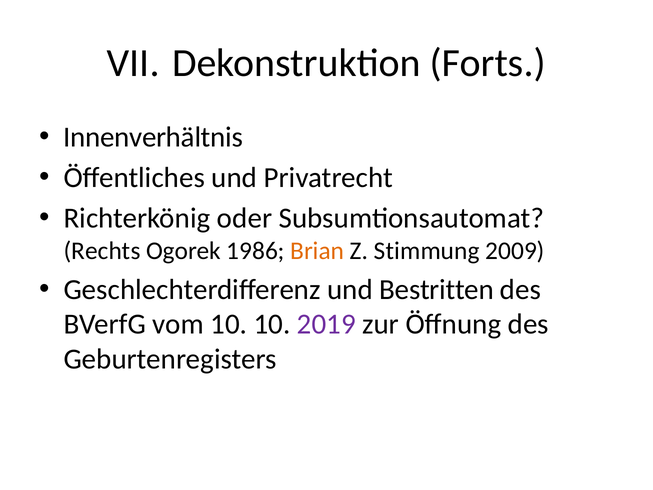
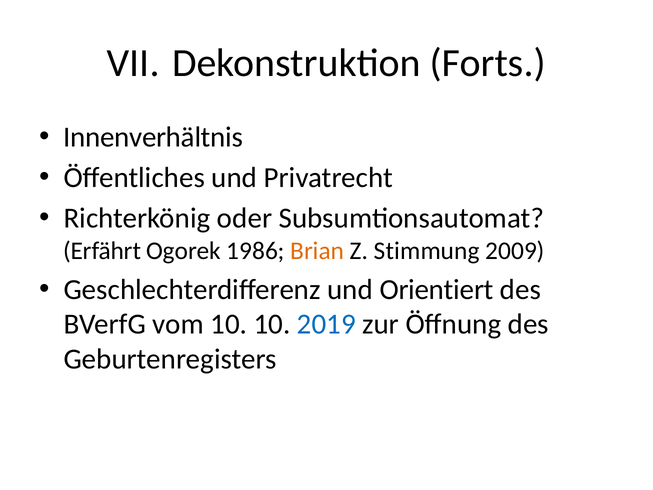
Rechts: Rechts -> Erfährt
Bestritten: Bestritten -> Orientiert
2019 colour: purple -> blue
